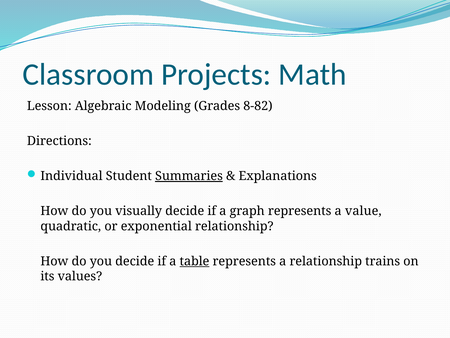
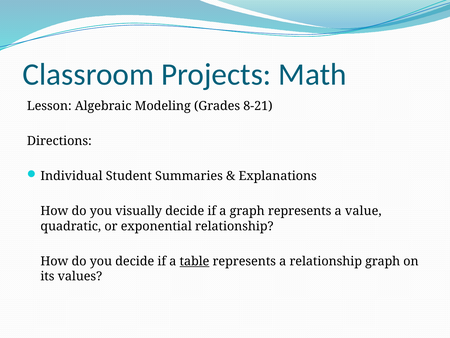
8-82: 8-82 -> 8-21
Summaries underline: present -> none
relationship trains: trains -> graph
